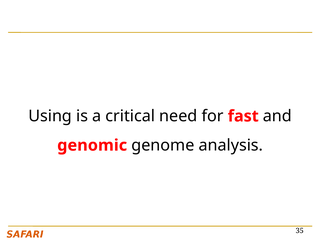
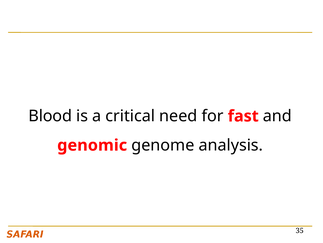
Using: Using -> Blood
